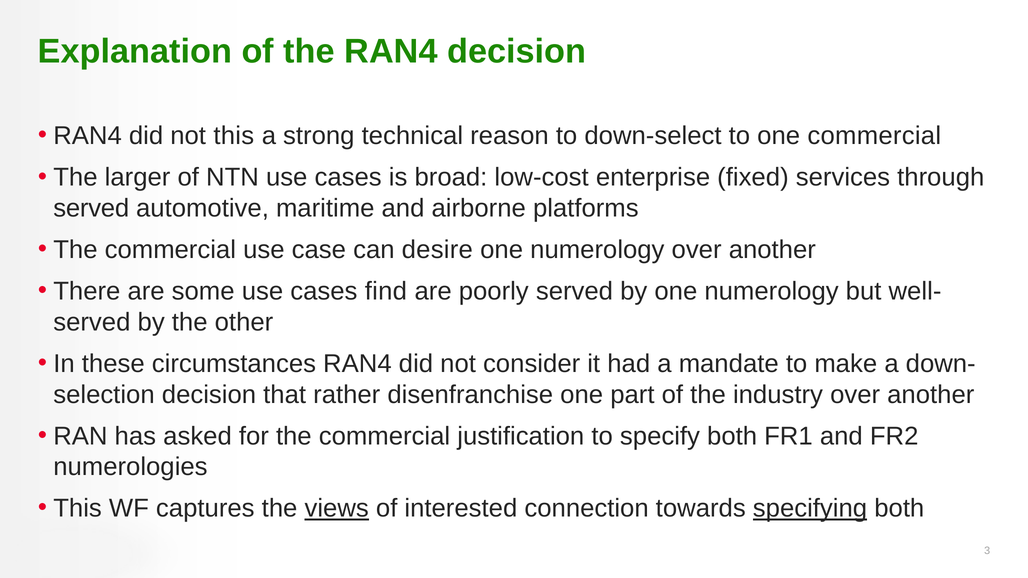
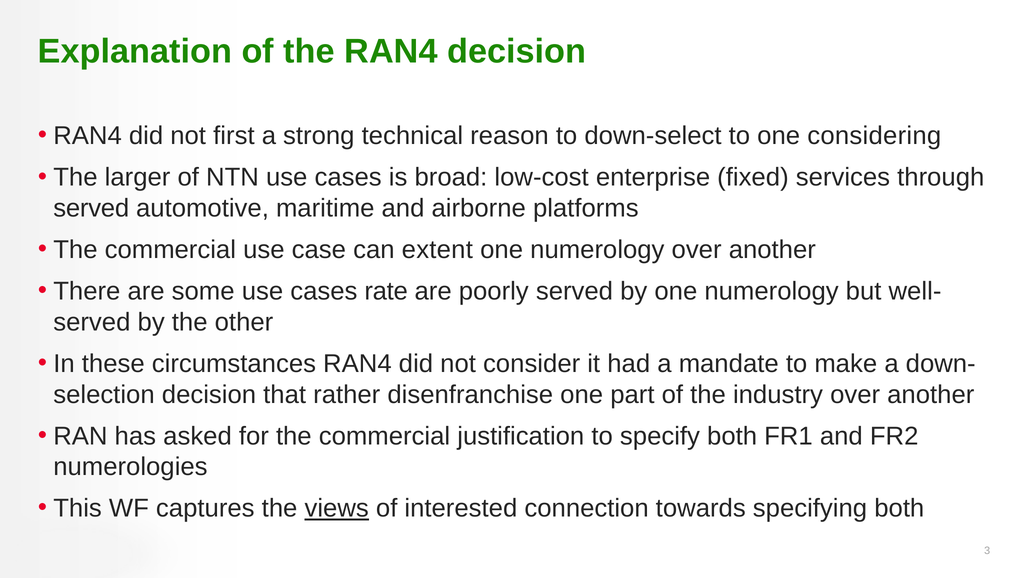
not this: this -> first
one commercial: commercial -> considering
desire: desire -> extent
find: find -> rate
specifying underline: present -> none
